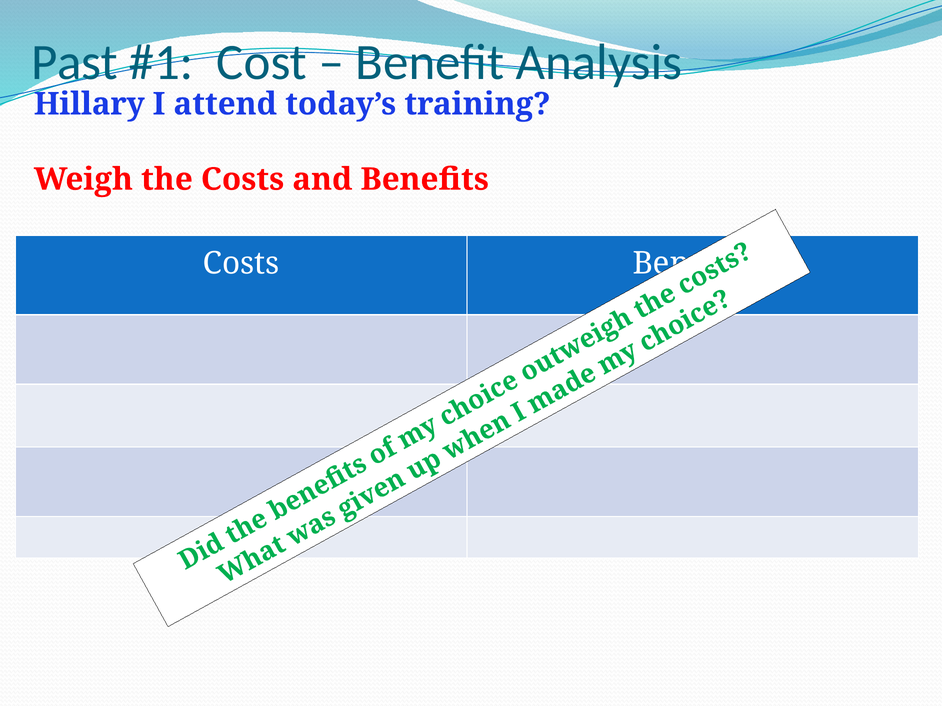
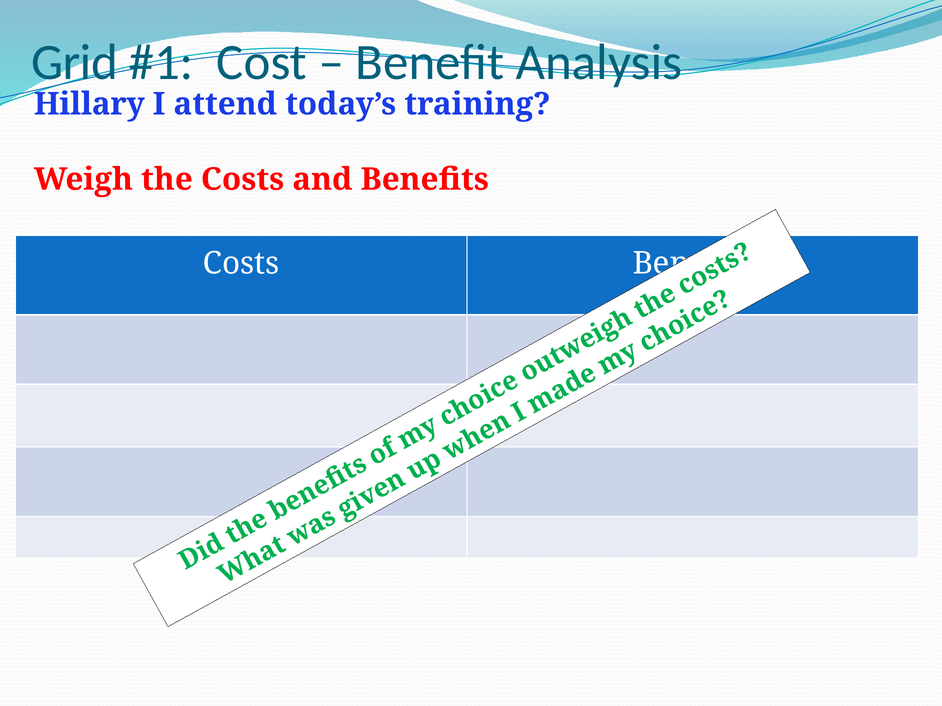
Past: Past -> Grid
